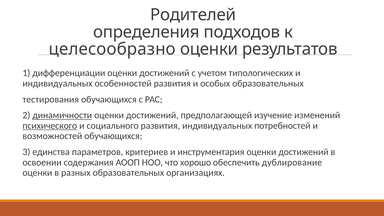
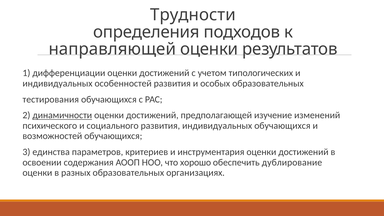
Родителей: Родителей -> Трудности
целесообразно: целесообразно -> направляющей
психического underline: present -> none
индивидуальных потребностей: потребностей -> обучающихся
